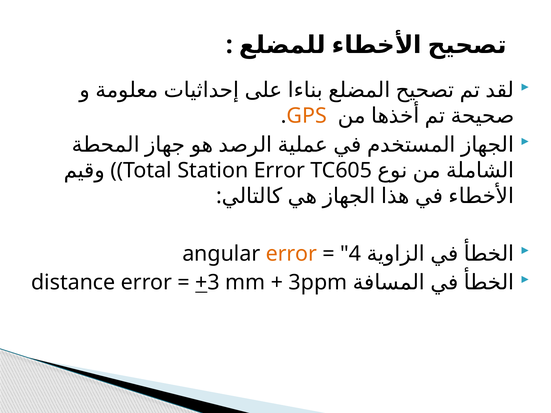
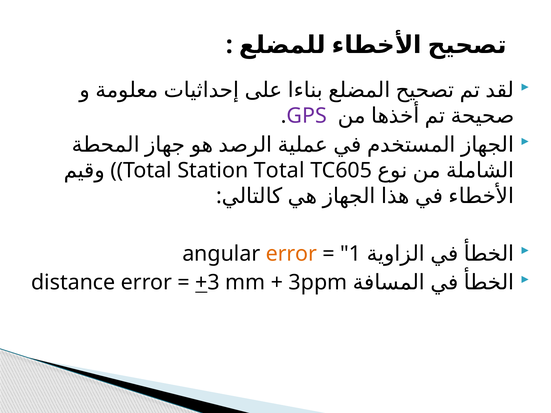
GPS colour: orange -> purple
Station Error: Error -> Total
4: 4 -> 1
